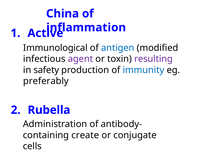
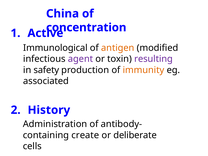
inflammation: inflammation -> concentration
antigen colour: blue -> orange
immunity colour: blue -> orange
preferably: preferably -> associated
Rubella: Rubella -> History
conjugate: conjugate -> deliberate
